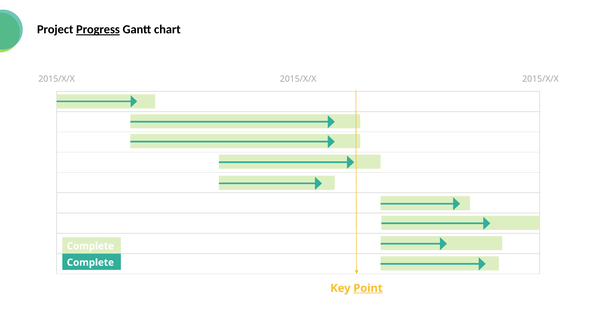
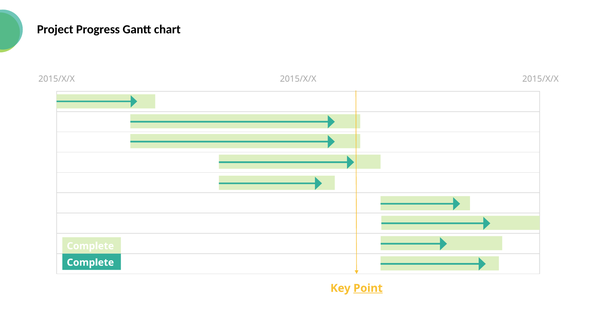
Progress underline: present -> none
